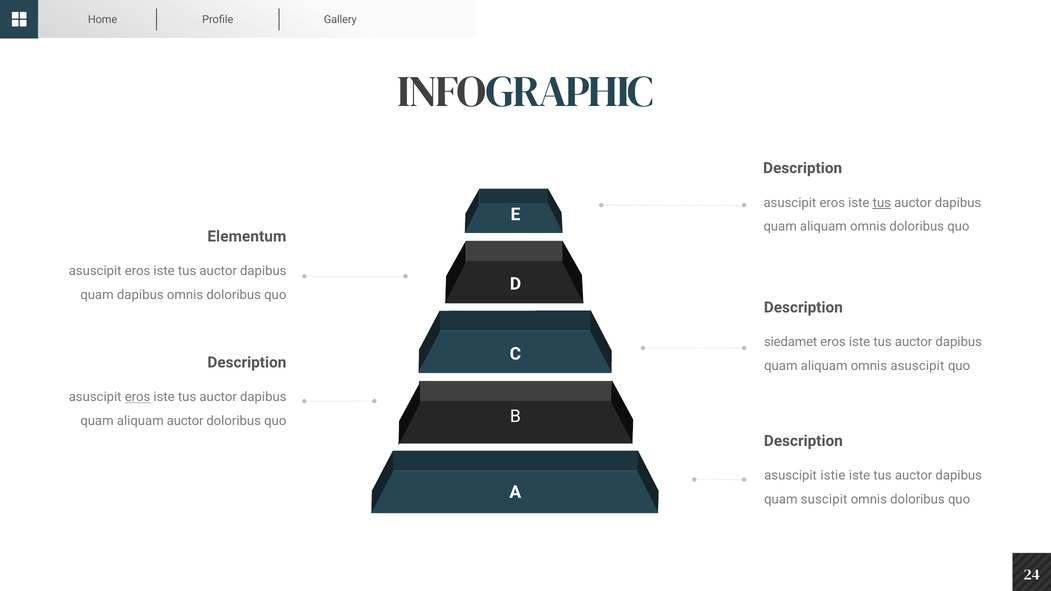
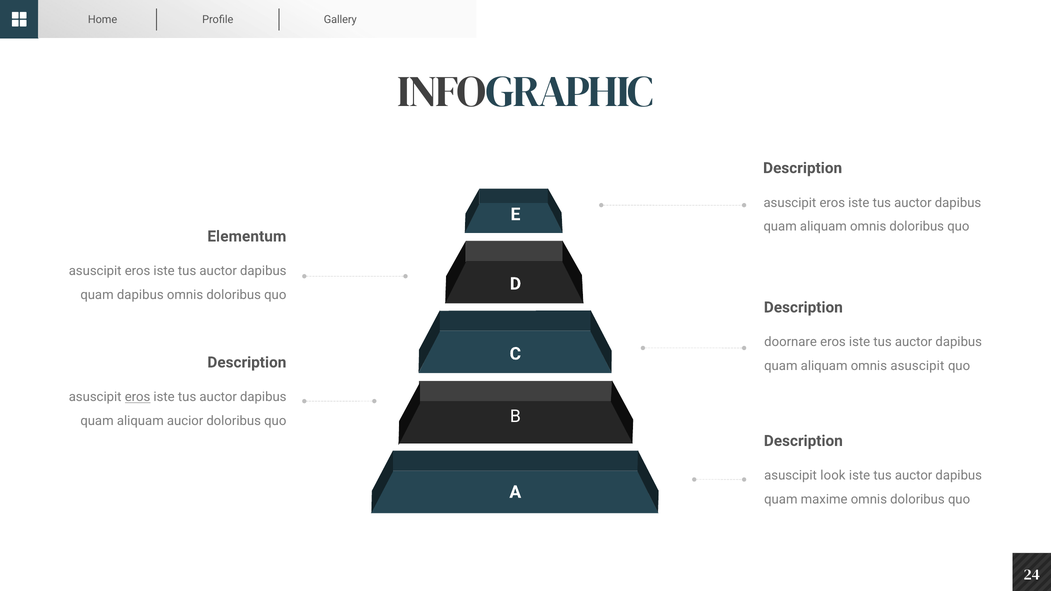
tus at (882, 203) underline: present -> none
siedamet: siedamet -> doornare
aliquam auctor: auctor -> aucior
istie: istie -> look
suscipit: suscipit -> maxime
